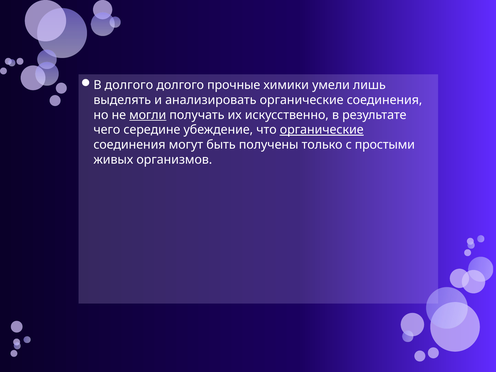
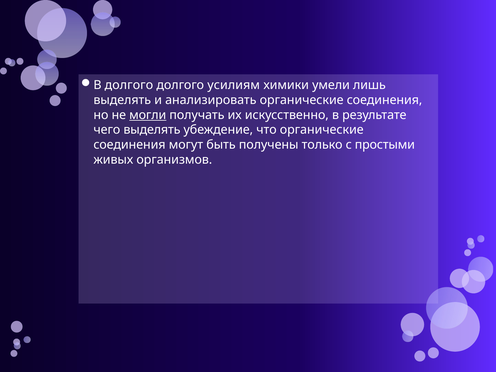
прочные: прочные -> усилиям
чего середине: середине -> выделять
органические at (322, 130) underline: present -> none
